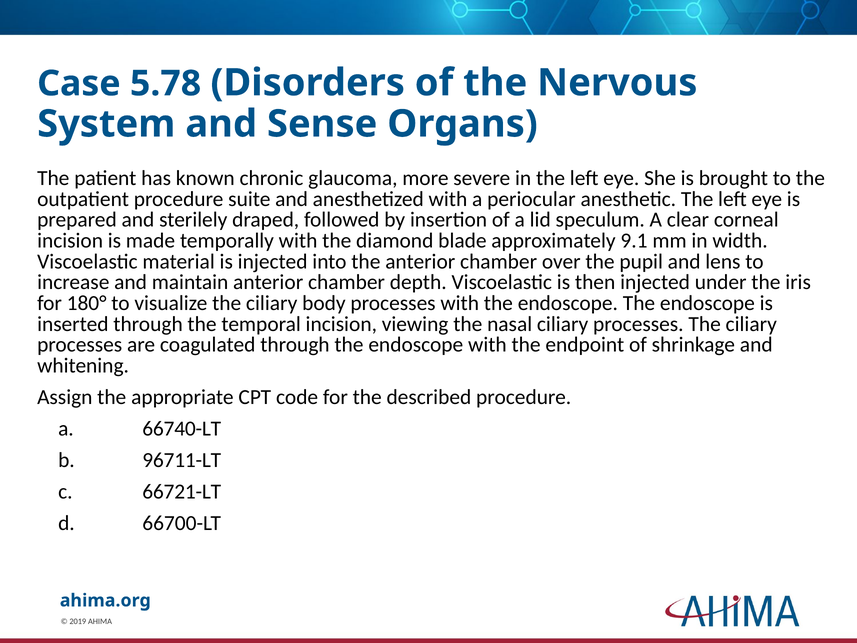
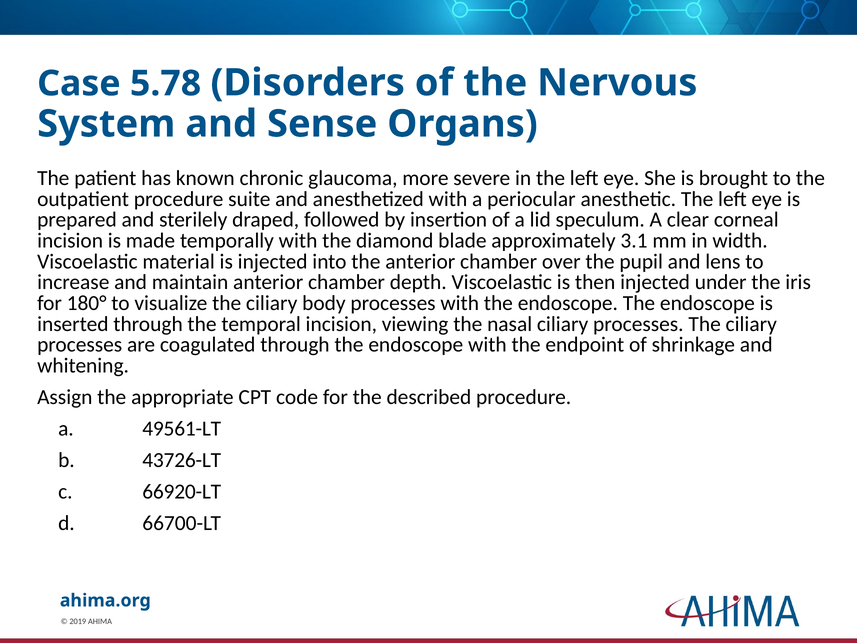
9.1: 9.1 -> 3.1
66740-LT: 66740-LT -> 49561-LT
96711-LT: 96711-LT -> 43726-LT
66721-LT: 66721-LT -> 66920-LT
